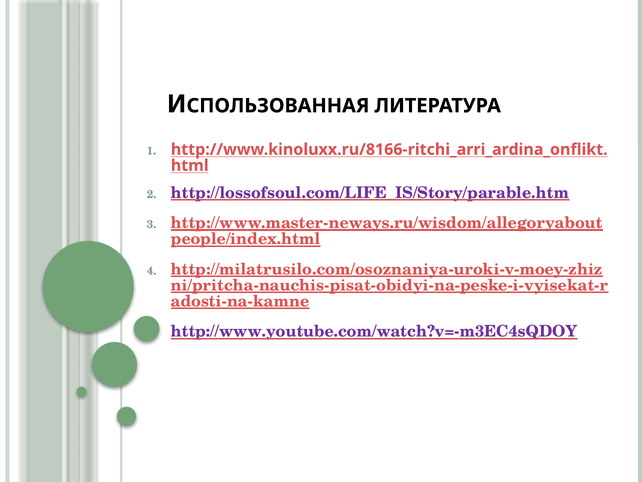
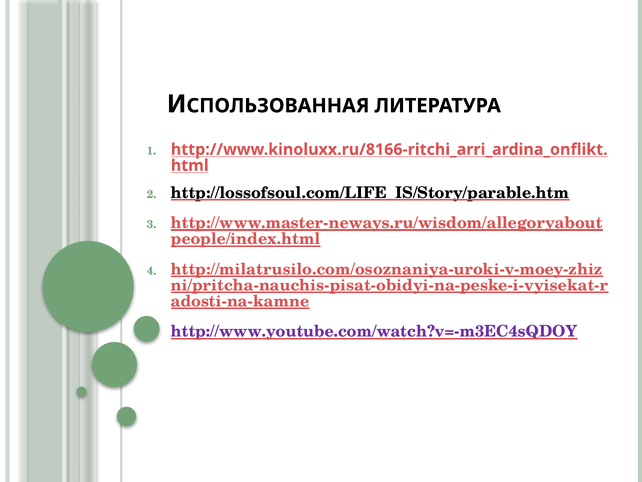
http://lossofsoul.com/LIFE_IS/Story/parable.htm colour: purple -> black
